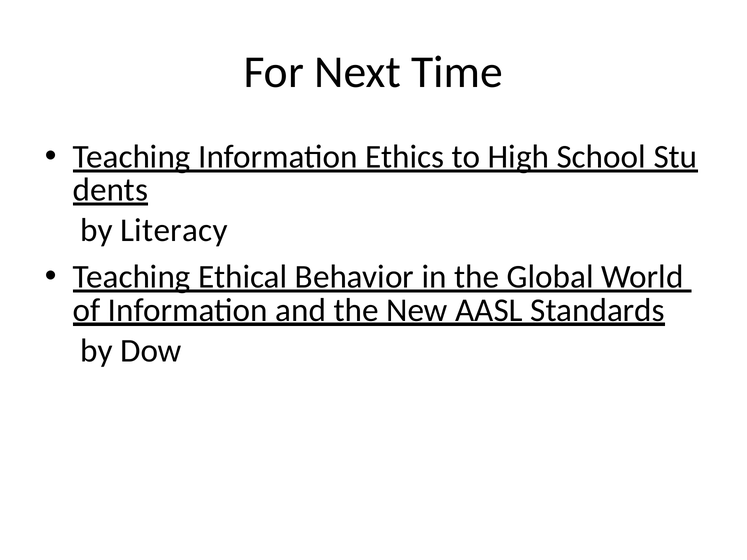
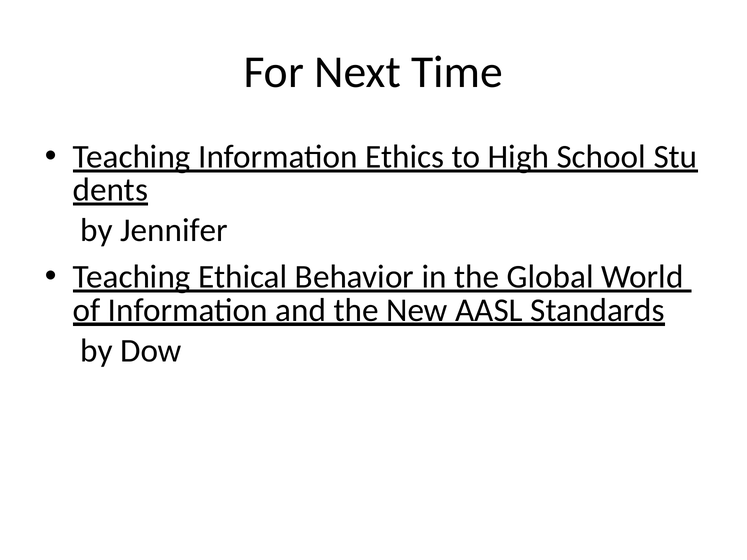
Literacy: Literacy -> Jennifer
